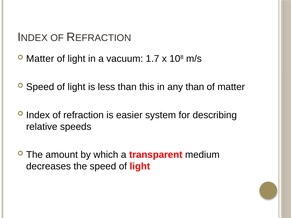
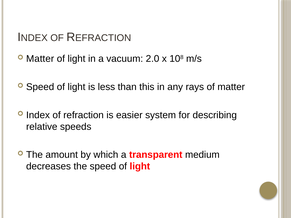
1.7: 1.7 -> 2.0
any than: than -> rays
